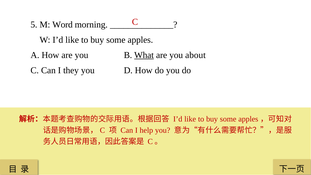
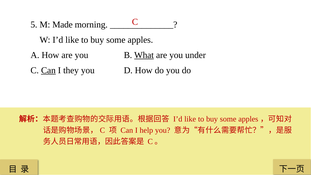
Word: Word -> Made
about: about -> under
Can at (48, 70) underline: none -> present
